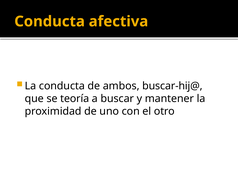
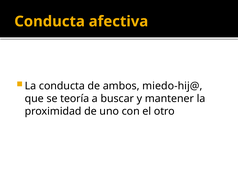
buscar-hij@: buscar-hij@ -> miedo-hij@
